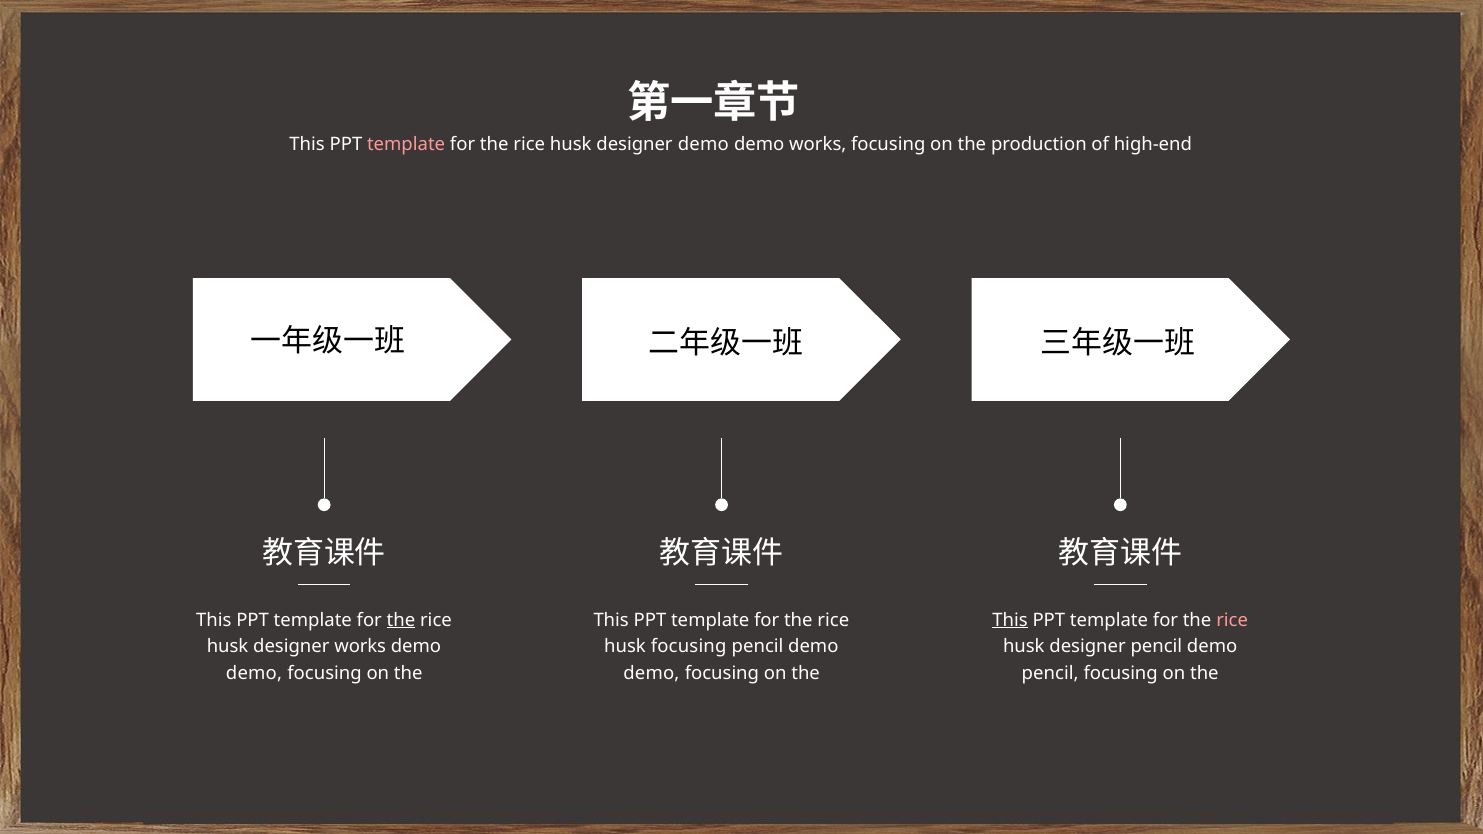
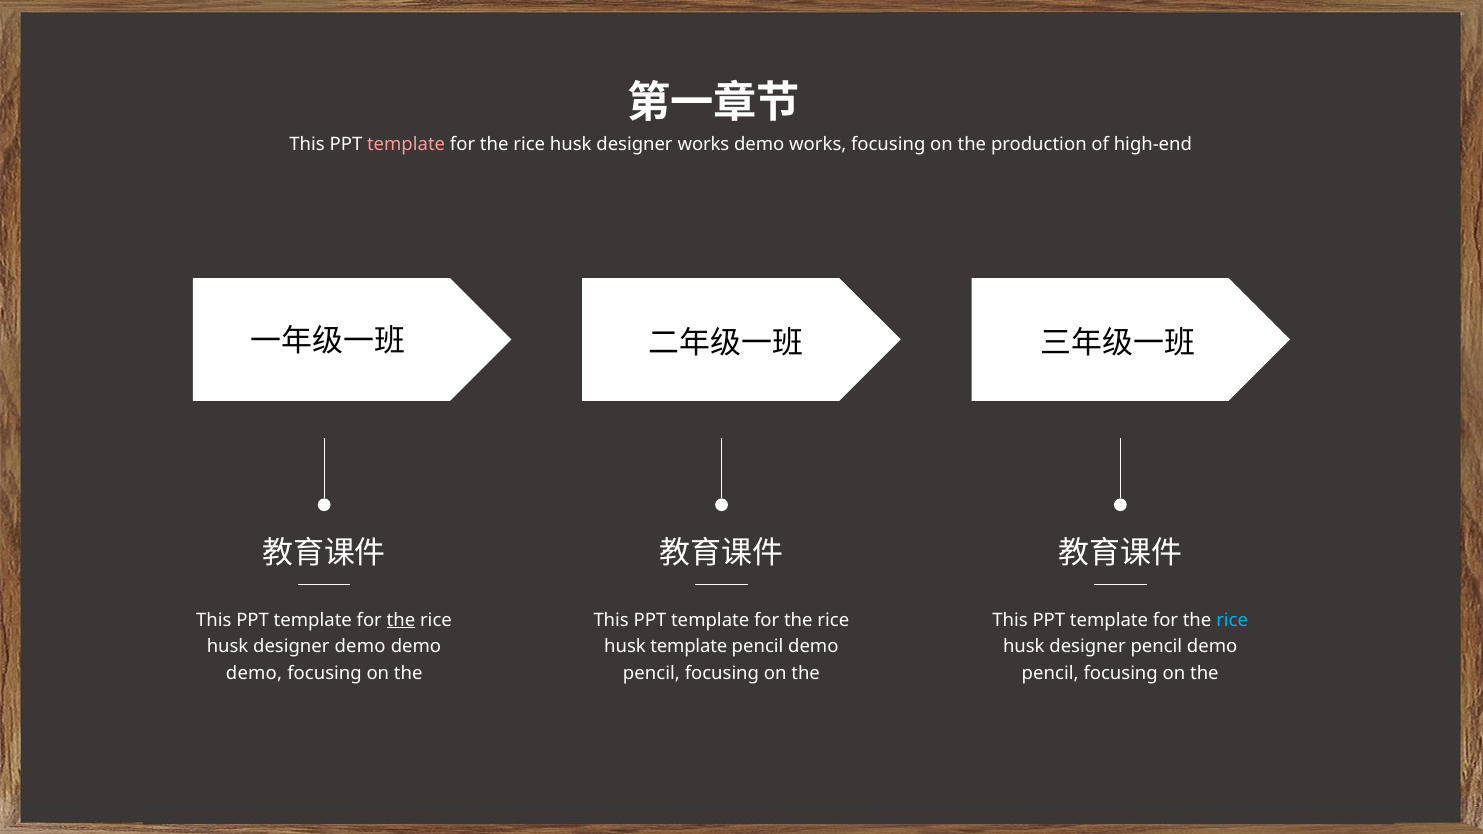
designer demo: demo -> works
This at (1010, 620) underline: present -> none
rice at (1232, 620) colour: pink -> light blue
designer works: works -> demo
husk focusing: focusing -> template
demo at (651, 673): demo -> pencil
